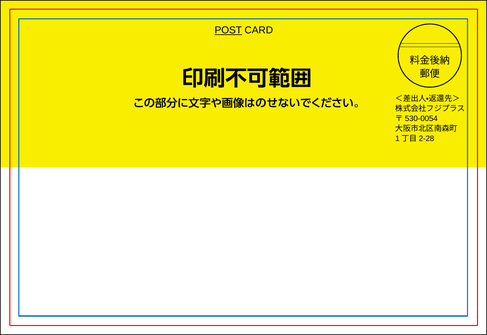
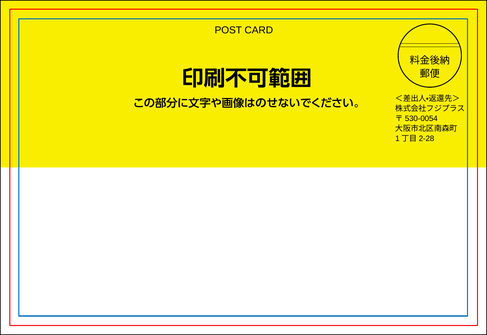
POST underline: present -> none
